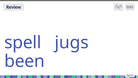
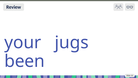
spell: spell -> your
